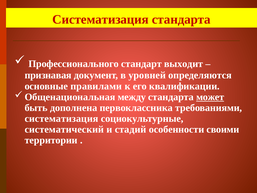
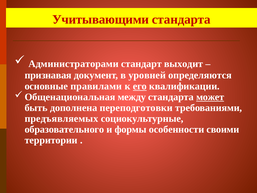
Систематизация at (101, 19): Систематизация -> Учитывающими
Профессионального: Профессионального -> Администраторами
его underline: none -> present
первоклассника: первоклассника -> переподготовки
систематизация at (61, 118): систематизация -> предъявляемых
систематический: систематический -> образовательного
стадий: стадий -> формы
